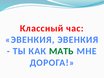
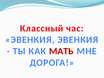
МАТЬ colour: green -> red
